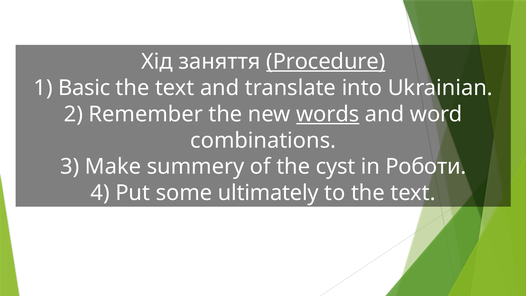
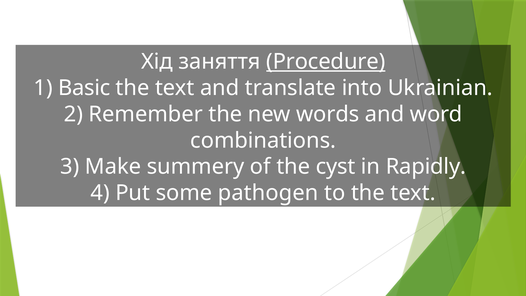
words underline: present -> none
Роботи: Роботи -> Rapidly
ultimately: ultimately -> pathogen
